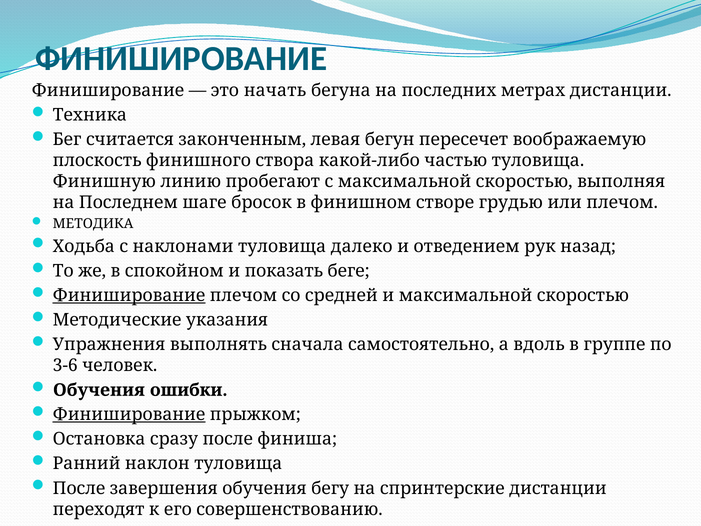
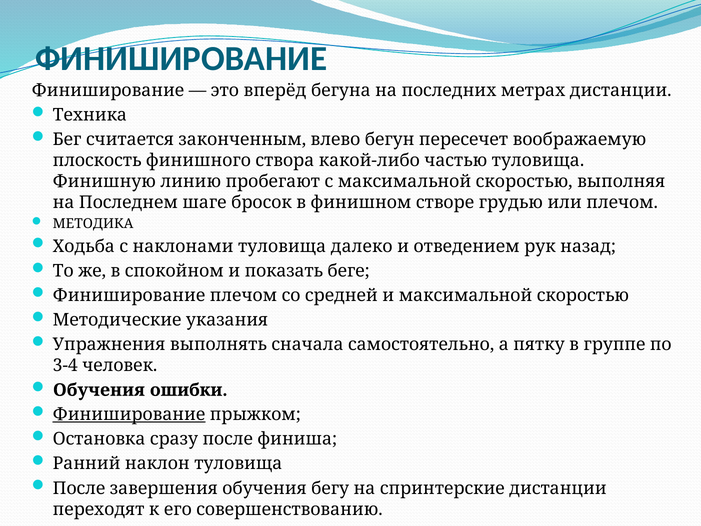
начать: начать -> вперёд
левая: левая -> влево
Финиширование at (129, 295) underline: present -> none
вдоль: вдоль -> пятку
3-6: 3-6 -> 3-4
